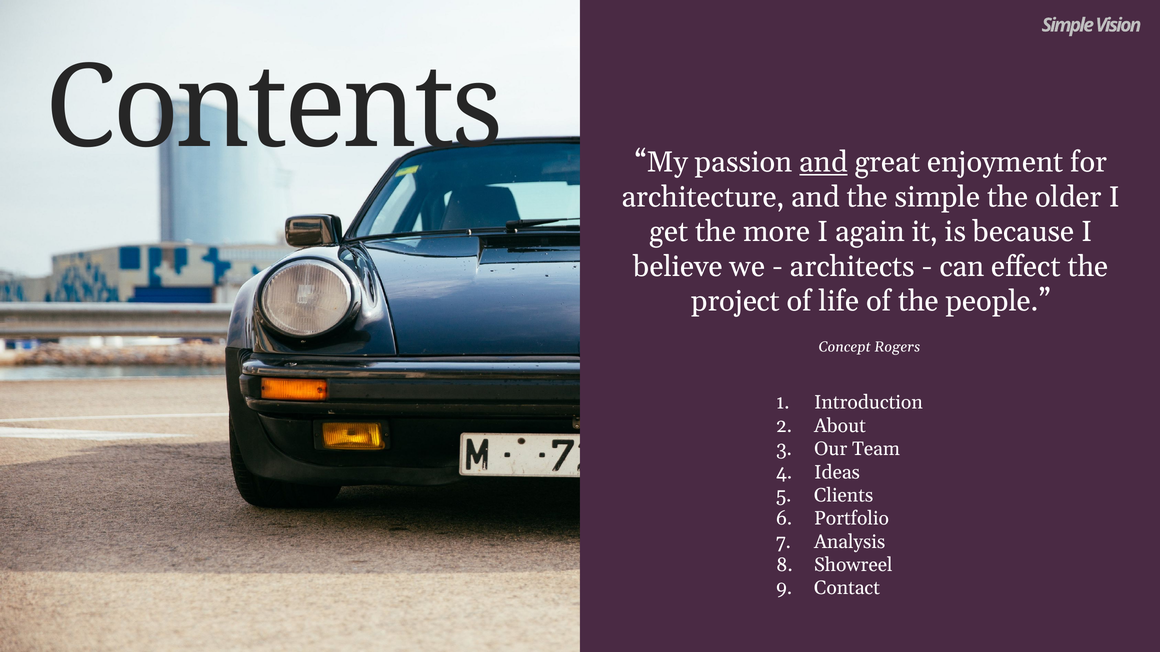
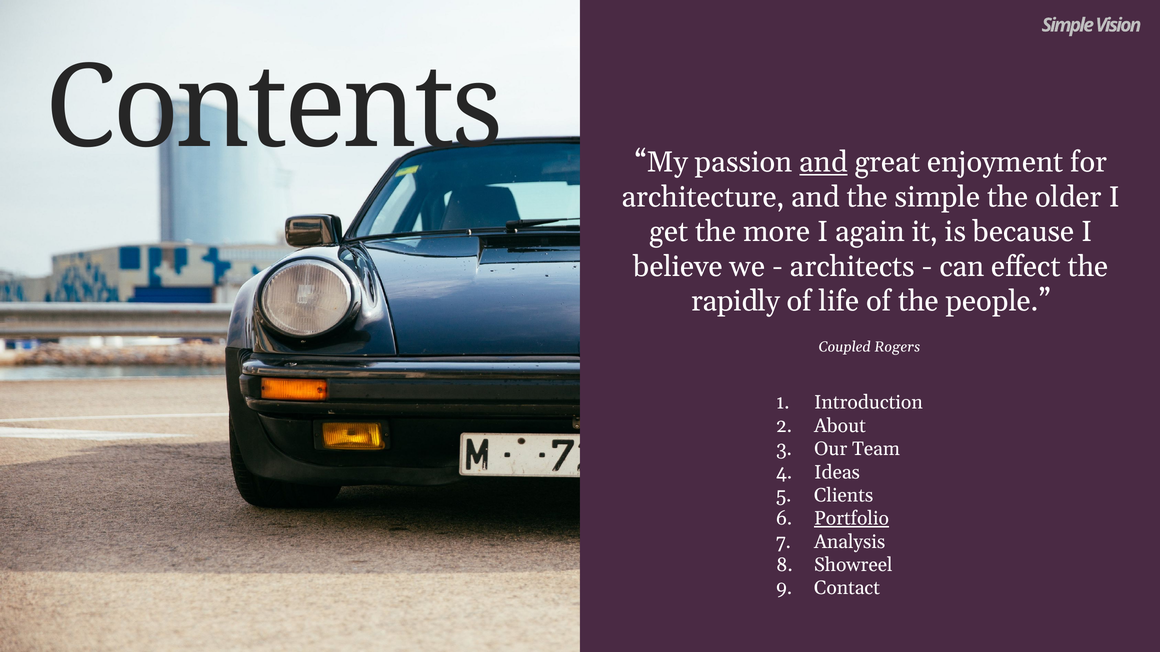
project: project -> rapidly
Concept: Concept -> Coupled
Portfolio underline: none -> present
